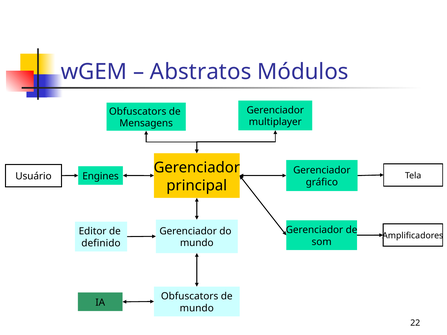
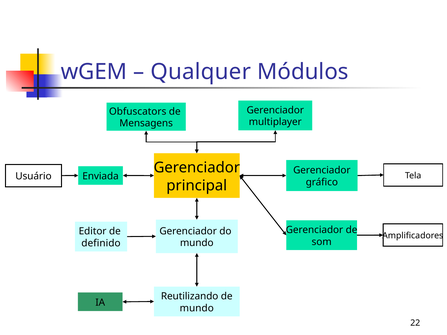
Abstratos: Abstratos -> Qualquer
Engines: Engines -> Enviada
Obfuscators at (190, 296): Obfuscators -> Reutilizando
